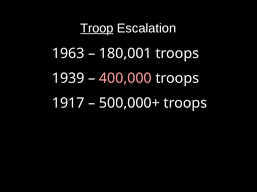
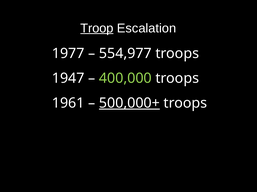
1963: 1963 -> 1977
180,001: 180,001 -> 554,977
1939: 1939 -> 1947
400,000 colour: pink -> light green
1917: 1917 -> 1961
500,000+ underline: none -> present
